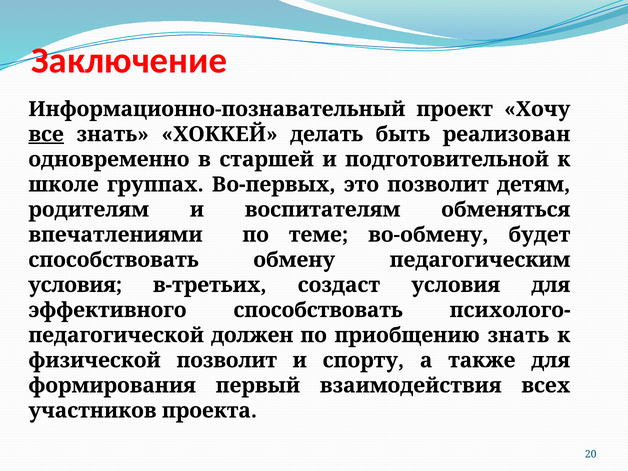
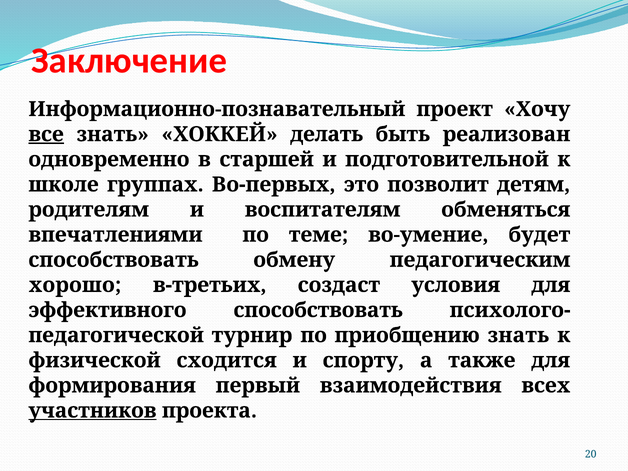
во-обмену: во-обмену -> во-умение
условия at (75, 285): условия -> хорошо
должен: должен -> турнир
физической позволит: позволит -> сходится
участников underline: none -> present
